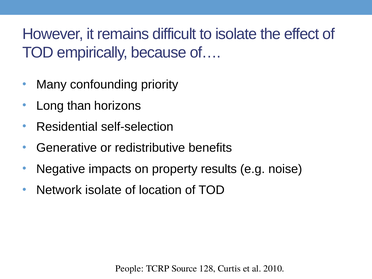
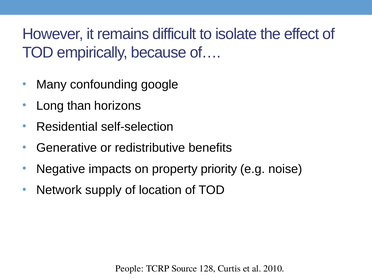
priority: priority -> google
results: results -> priority
Network isolate: isolate -> supply
